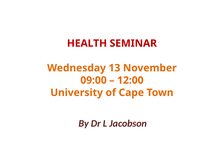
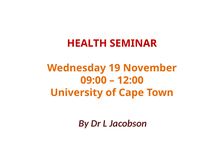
13: 13 -> 19
